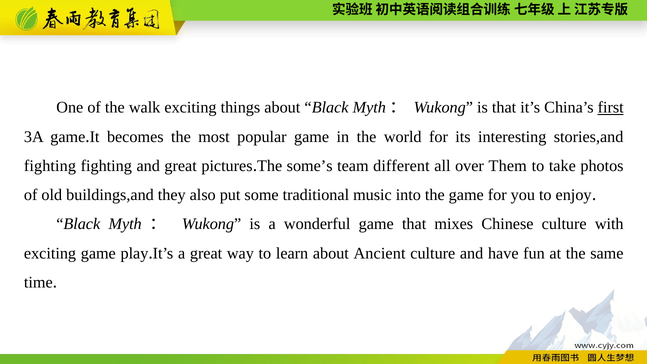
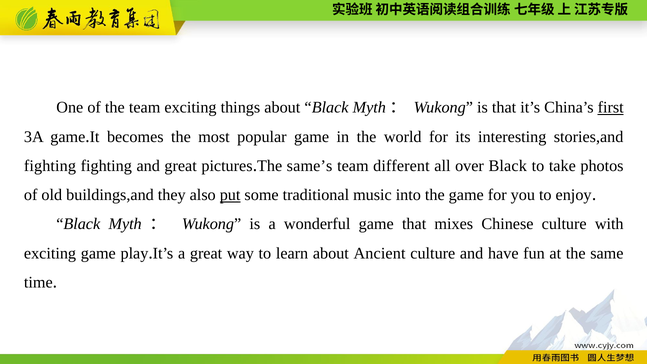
the walk: walk -> team
some’s: some’s -> same’s
over Them: Them -> Black
put underline: none -> present
